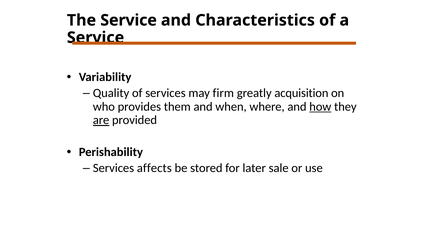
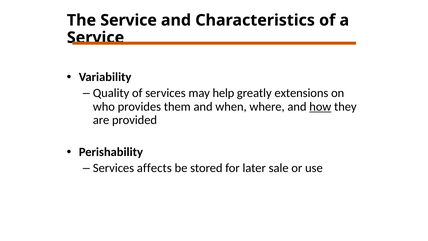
firm: firm -> help
acquisition: acquisition -> extensions
are underline: present -> none
